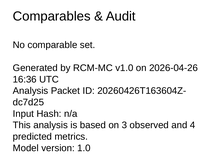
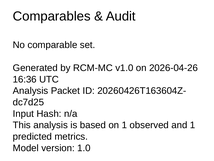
on 3: 3 -> 1
and 4: 4 -> 1
